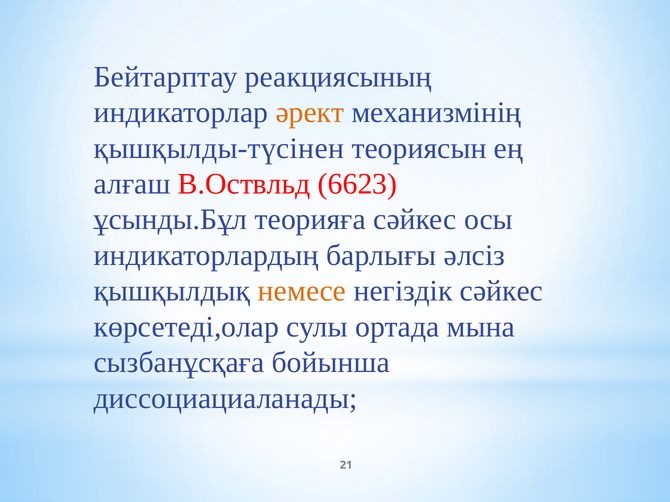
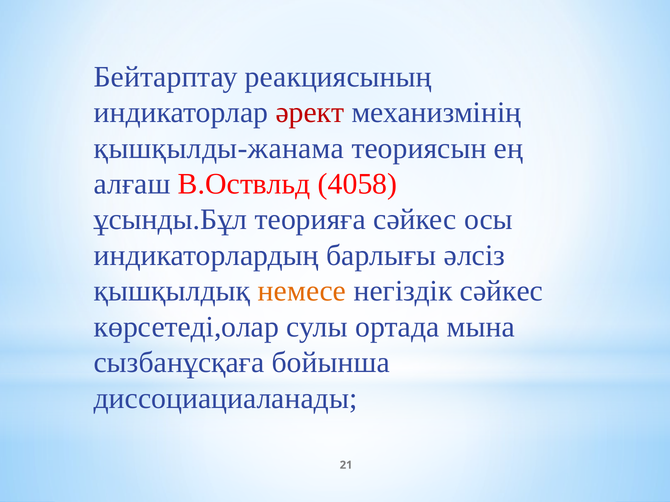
әрект colour: orange -> red
қышқылды-түсінен: қышқылды-түсінен -> қышқылды-жанама
6623: 6623 -> 4058
